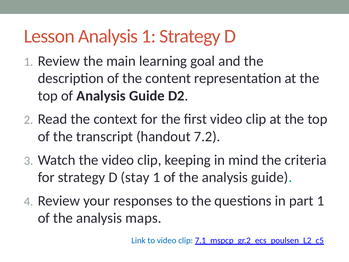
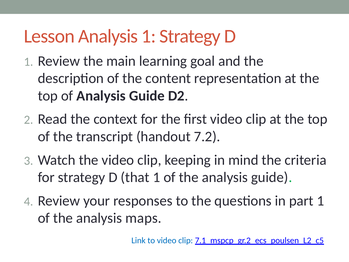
stay: stay -> that
